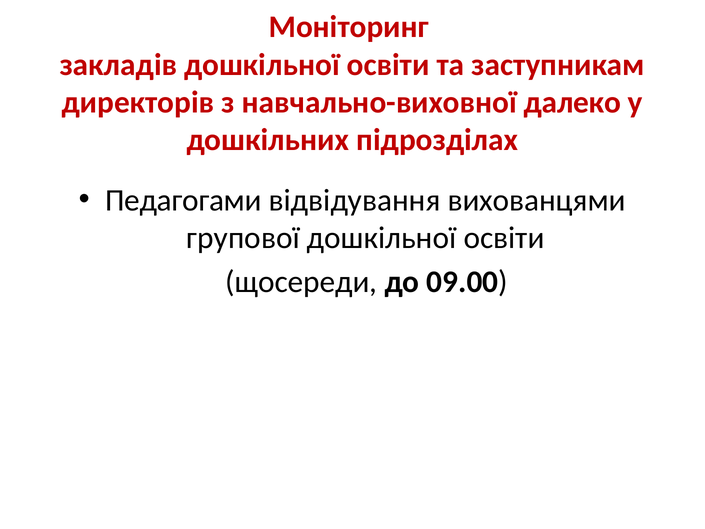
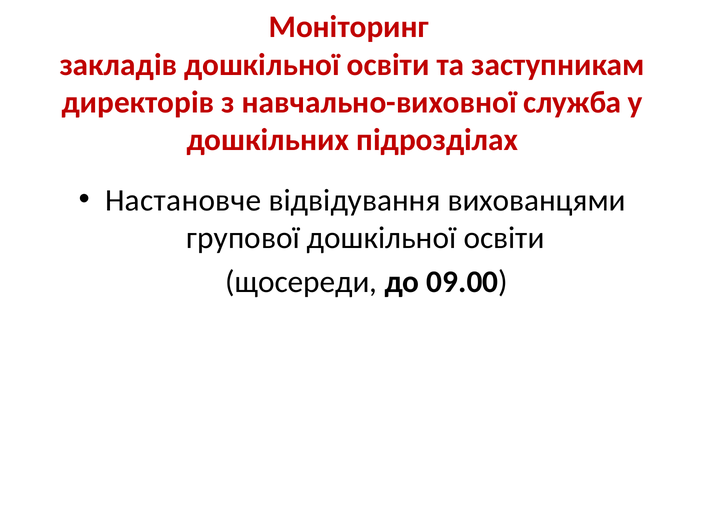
далеко: далеко -> служба
Педагогами: Педагогами -> Настановче
